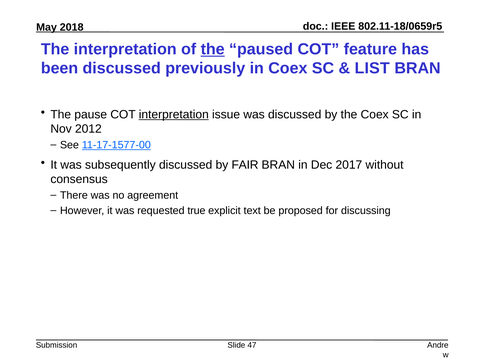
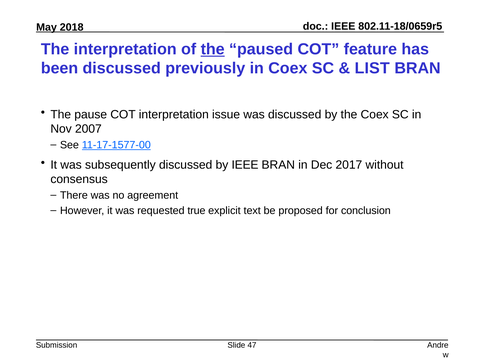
interpretation at (174, 114) underline: present -> none
2012: 2012 -> 2007
by FAIR: FAIR -> IEEE
discussing: discussing -> conclusion
